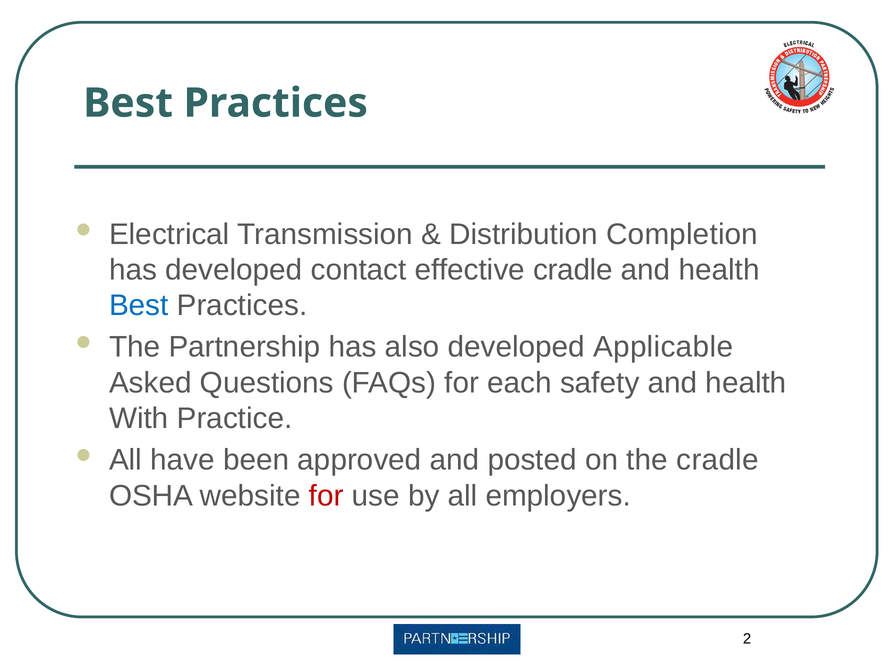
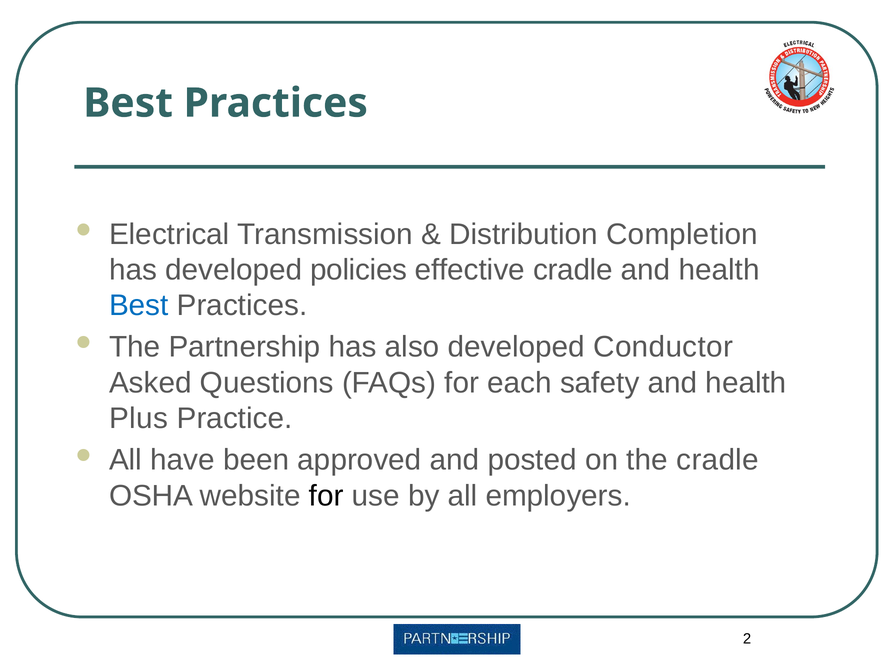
contact: contact -> policies
Applicable: Applicable -> Conductor
With: With -> Plus
for at (326, 496) colour: red -> black
